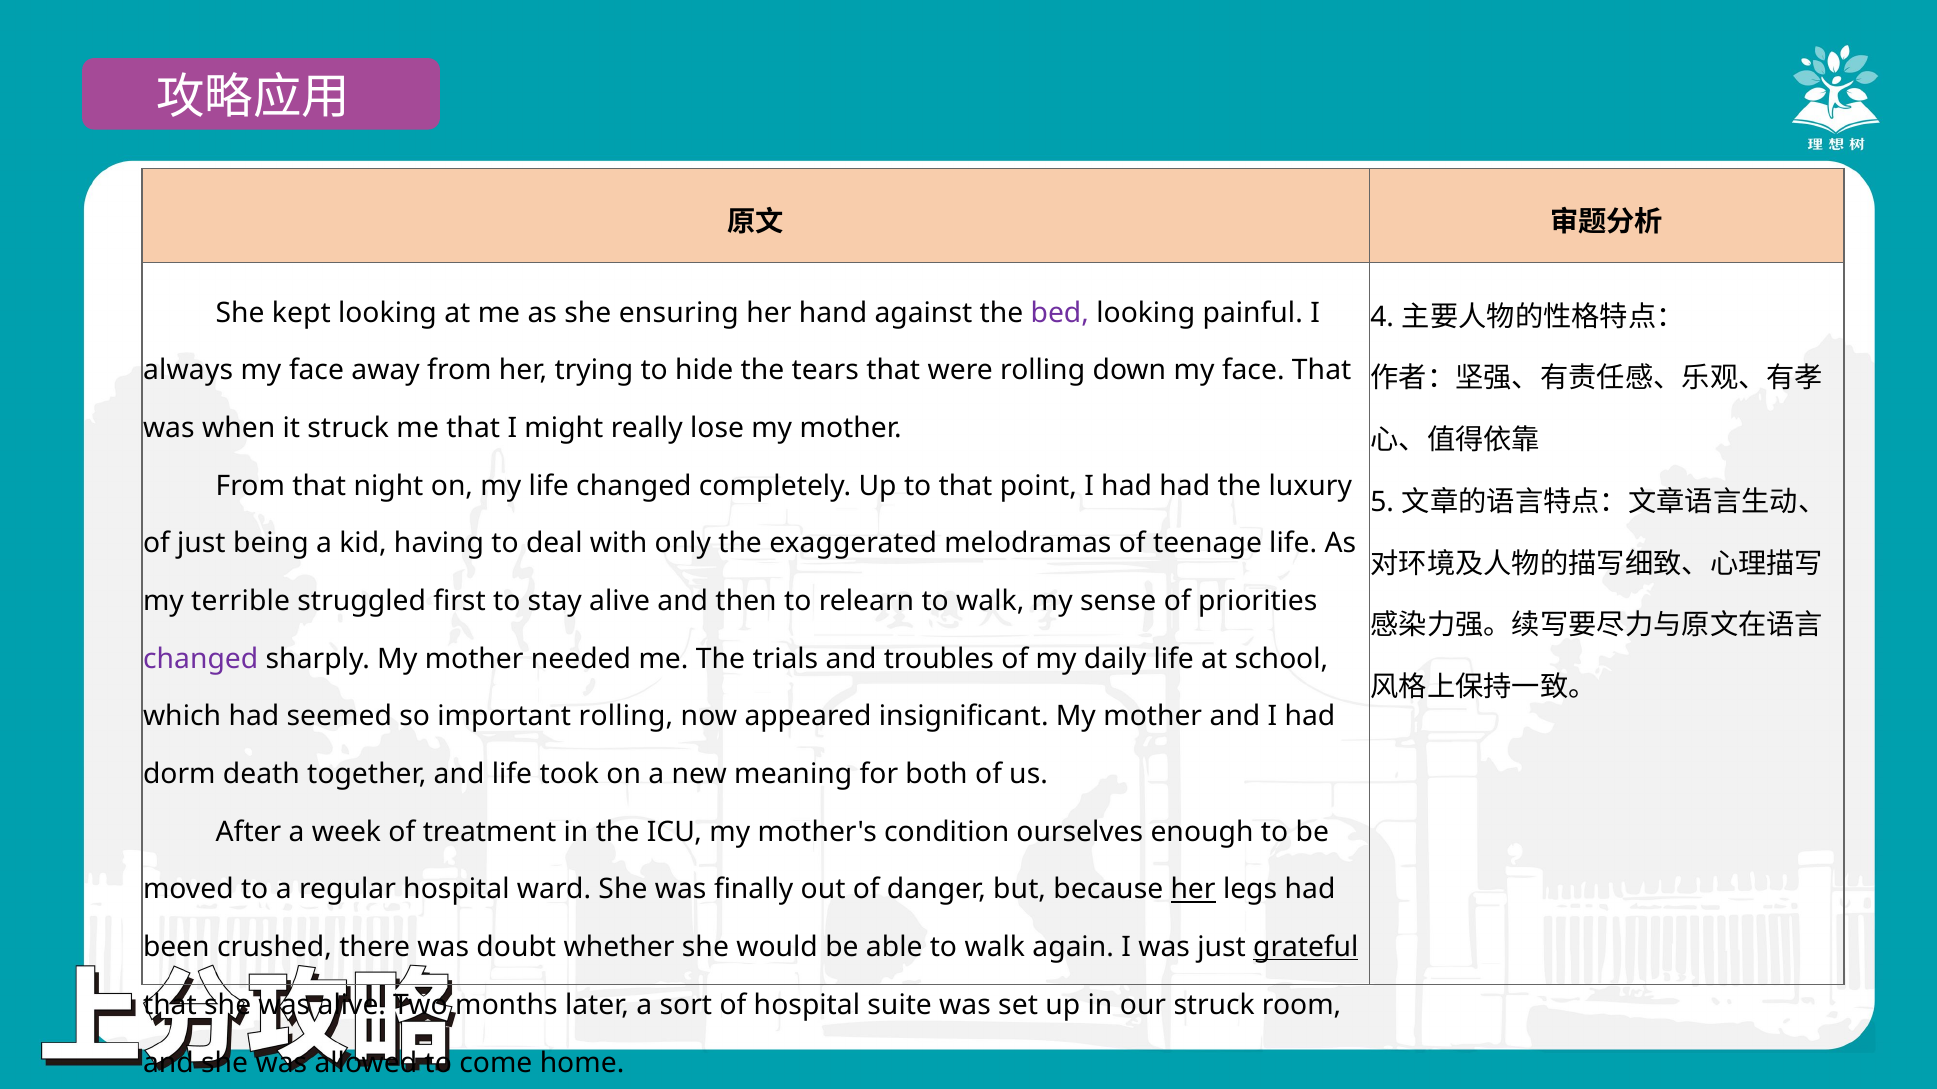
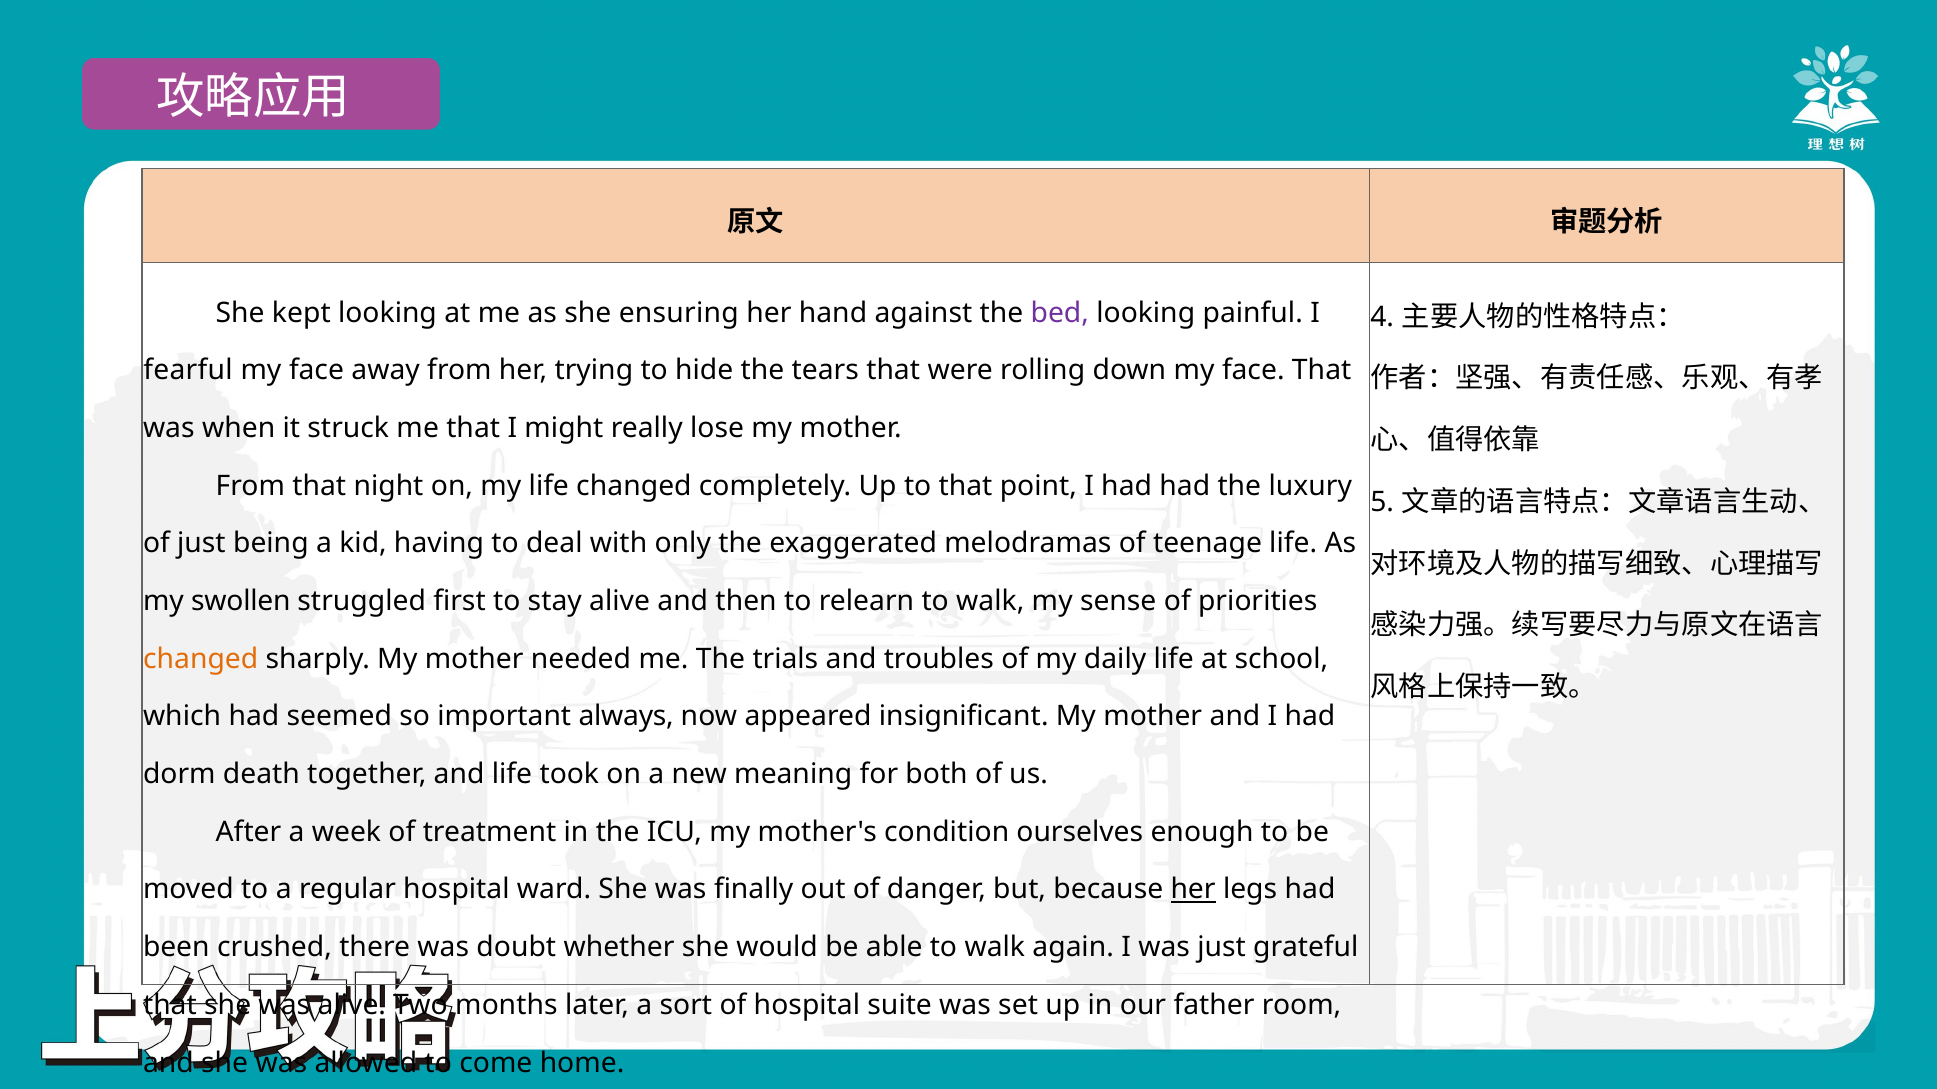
always: always -> fearful
terrible: terrible -> swollen
changed at (201, 659) colour: purple -> orange
important rolling: rolling -> always
grateful underline: present -> none
our struck: struck -> father
